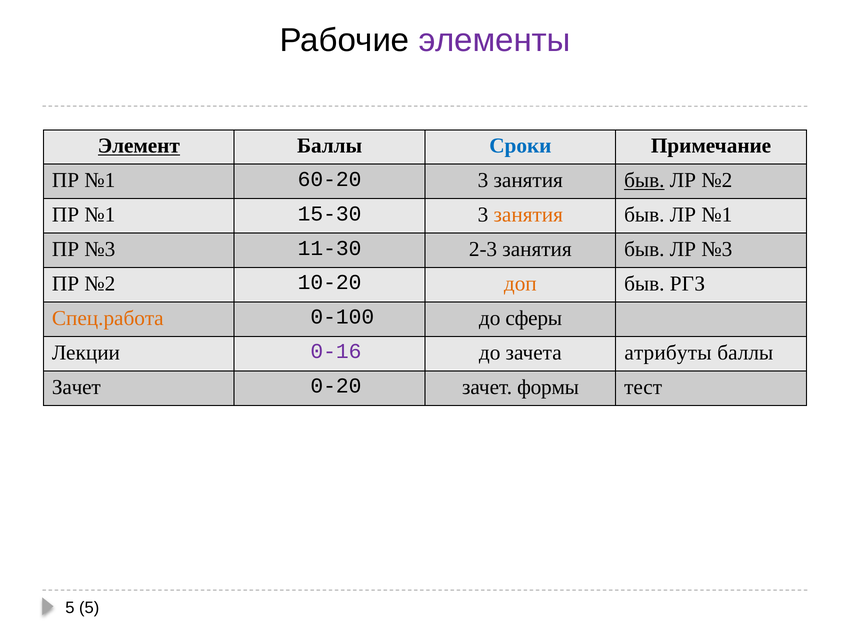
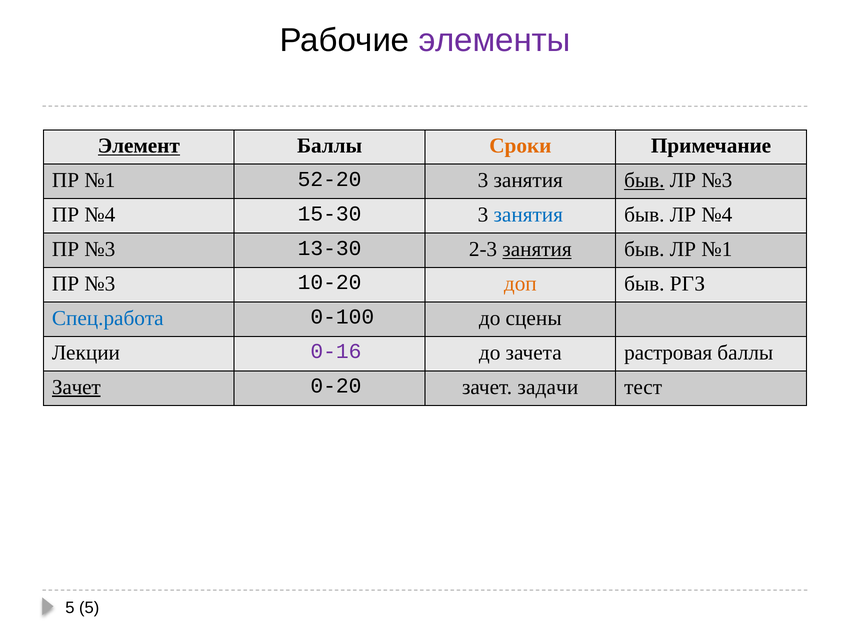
Сроки colour: blue -> orange
60-20: 60-20 -> 52-20
ЛР №2: №2 -> №3
№1 at (100, 215): №1 -> №4
занятия at (528, 215) colour: orange -> blue
ЛР №1: №1 -> №4
11-30: 11-30 -> 13-30
занятия at (537, 249) underline: none -> present
ЛР №3: №3 -> №1
№2 at (100, 284): №2 -> №3
Спец.работа colour: orange -> blue
сферы: сферы -> сцены
атрибуты: атрибуты -> растровая
Зачет at (76, 387) underline: none -> present
формы: формы -> задачи
